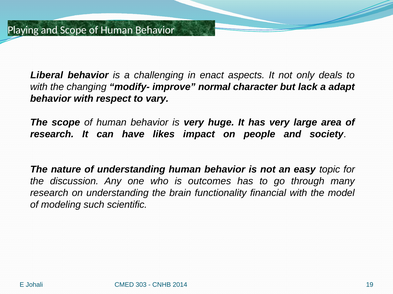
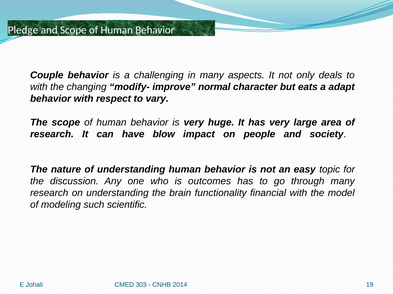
Playing: Playing -> Pledge
Liberal: Liberal -> Couple
in enact: enact -> many
lack: lack -> eats
likes: likes -> blow
